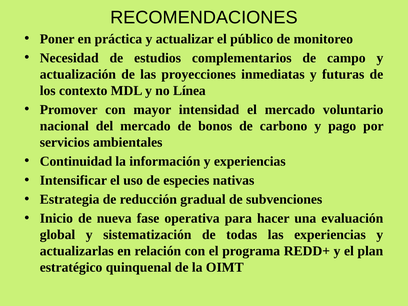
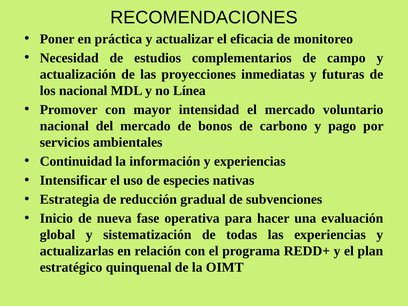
público: público -> eficacia
los contexto: contexto -> nacional
